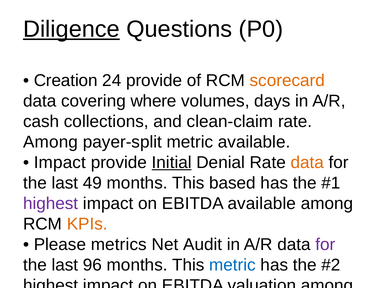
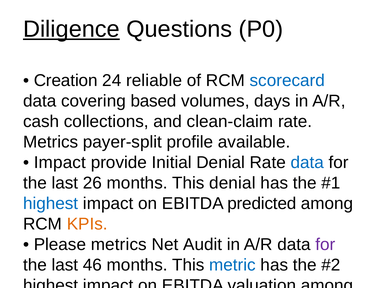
24 provide: provide -> reliable
scorecard colour: orange -> blue
where: where -> based
Among at (51, 142): Among -> Metrics
payer-split metric: metric -> profile
Initial underline: present -> none
data at (307, 163) colour: orange -> blue
49: 49 -> 26
This based: based -> denial
highest at (51, 204) colour: purple -> blue
EBITDA available: available -> predicted
96: 96 -> 46
